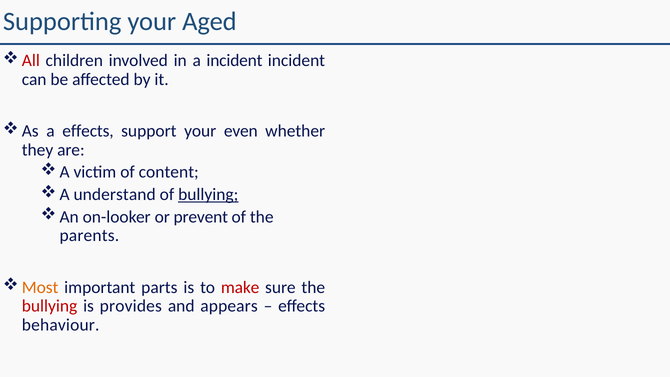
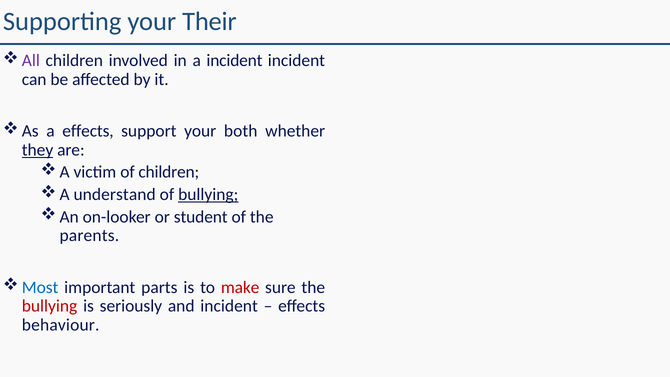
Aged: Aged -> Their
All colour: red -> purple
even: even -> both
they underline: none -> present
of content: content -> children
prevent: prevent -> student
Most colour: orange -> blue
provides: provides -> seriously
and appears: appears -> incident
